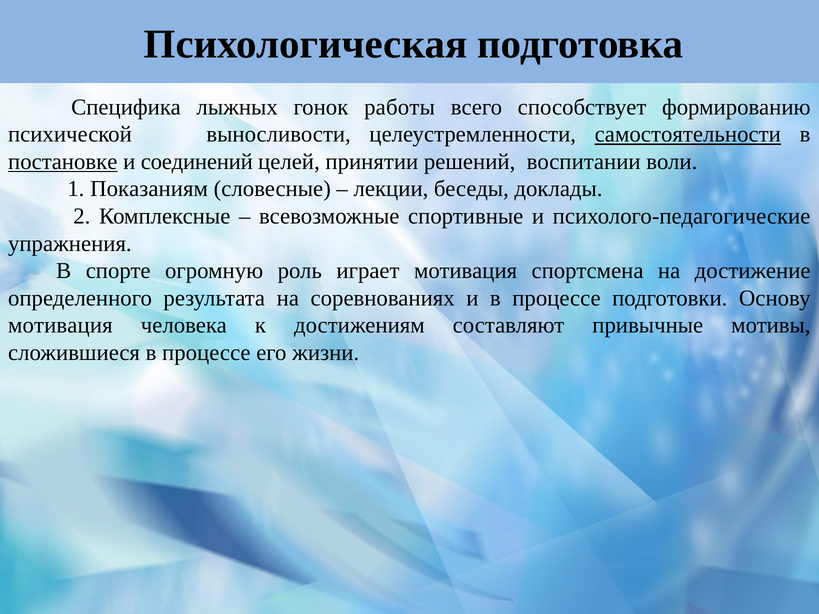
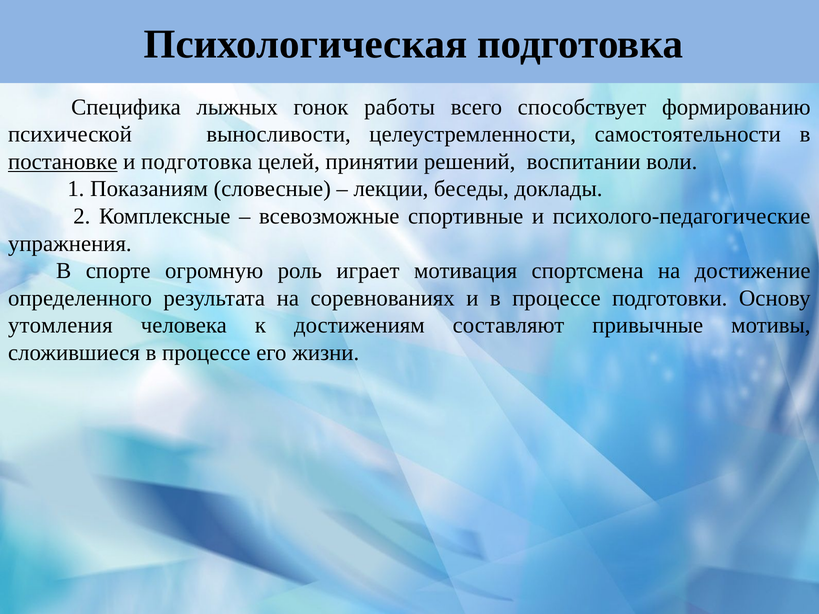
самостоятельности underline: present -> none
и соединений: соединений -> подготовка
мотивация at (60, 326): мотивация -> утомления
